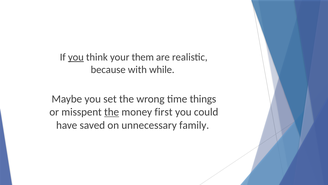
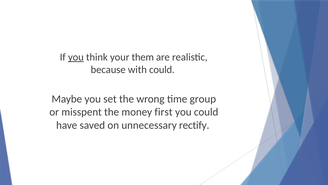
with while: while -> could
things: things -> group
the at (112, 112) underline: present -> none
family: family -> rectify
